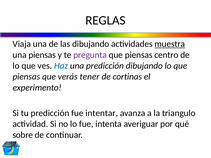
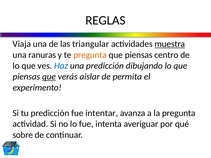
las dibujando: dibujando -> triangular
una piensas: piensas -> ranuras
pregunta at (90, 55) colour: purple -> orange
que at (49, 77) underline: none -> present
tener: tener -> aislar
cortinas: cortinas -> permita
la triangulo: triangulo -> pregunta
